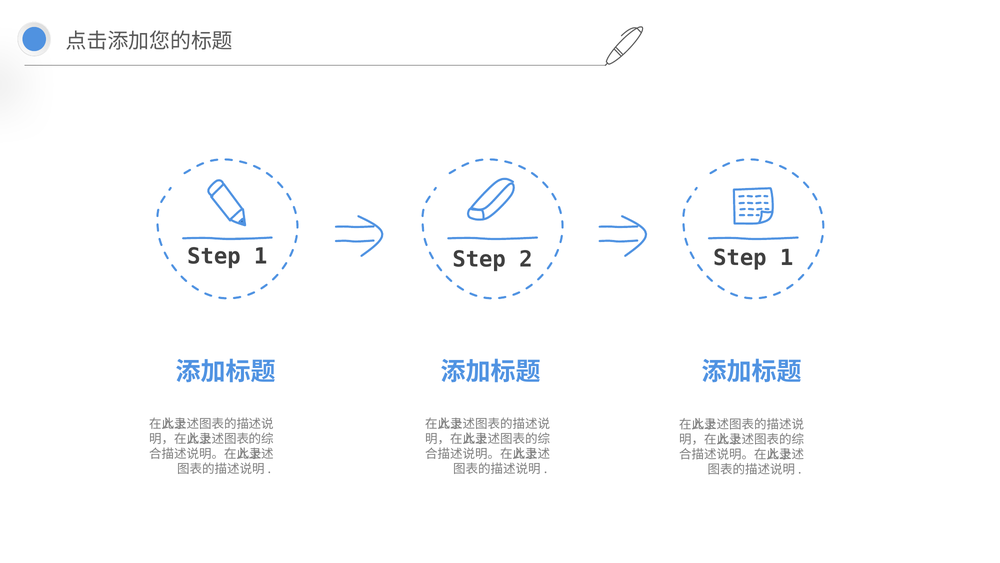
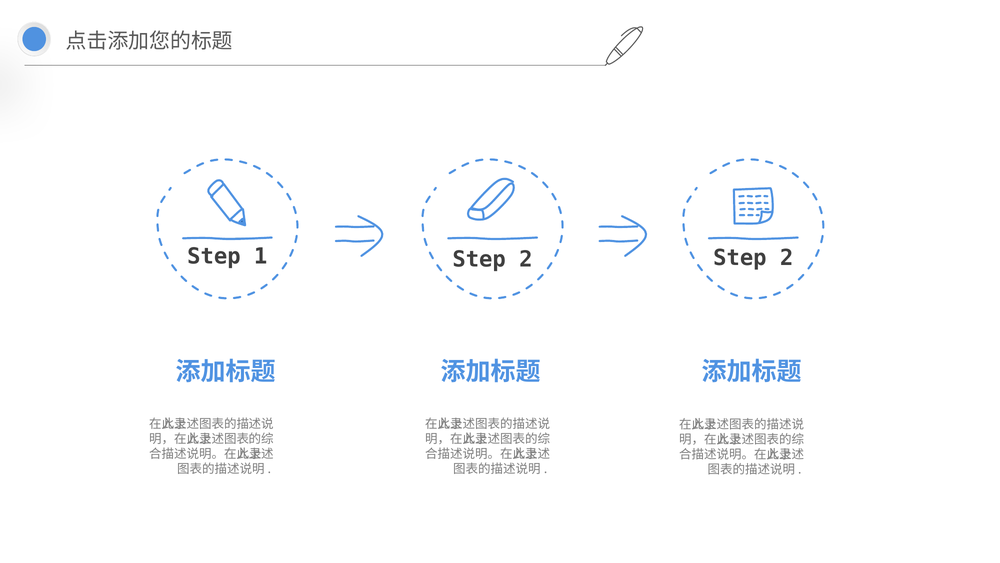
2 Step 1: 1 -> 2
